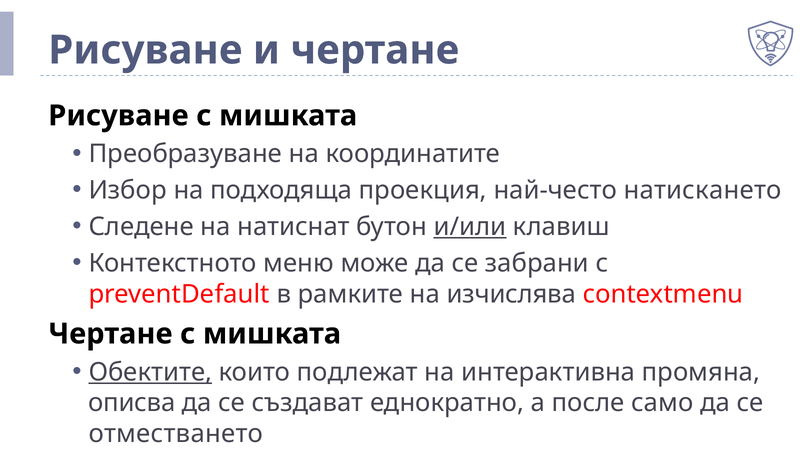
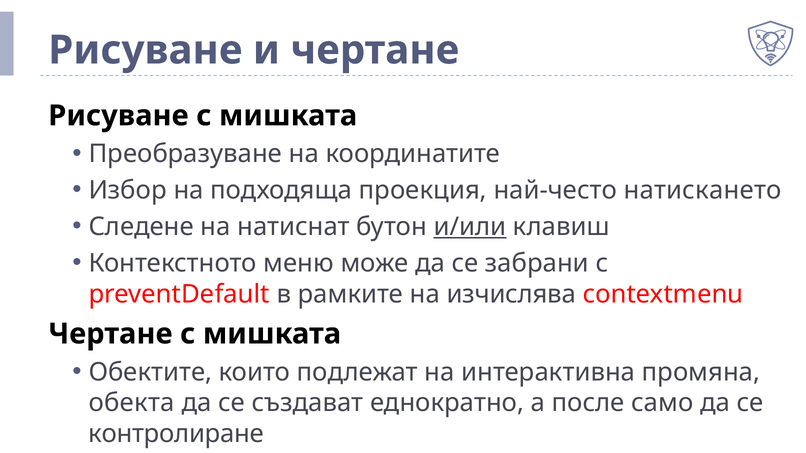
Обектите underline: present -> none
описва: описва -> обекта
отместването: отместването -> контролиране
